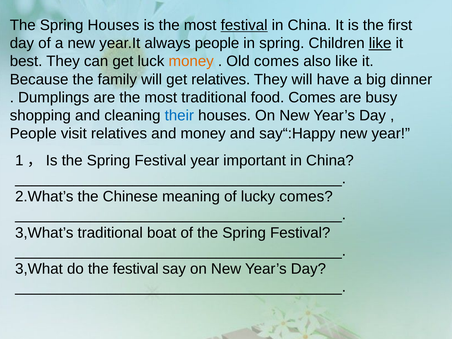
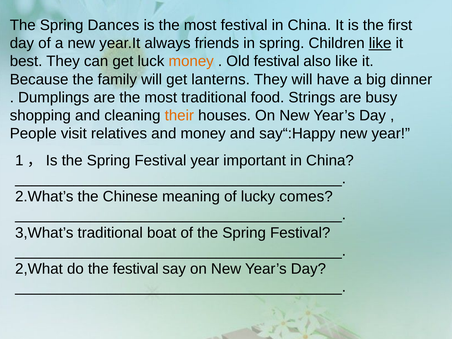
Spring Houses: Houses -> Dances
festival at (244, 25) underline: present -> none
always people: people -> friends
Old comes: comes -> festival
get relatives: relatives -> lanterns
food Comes: Comes -> Strings
their colour: blue -> orange
3,What: 3,What -> 2,What
